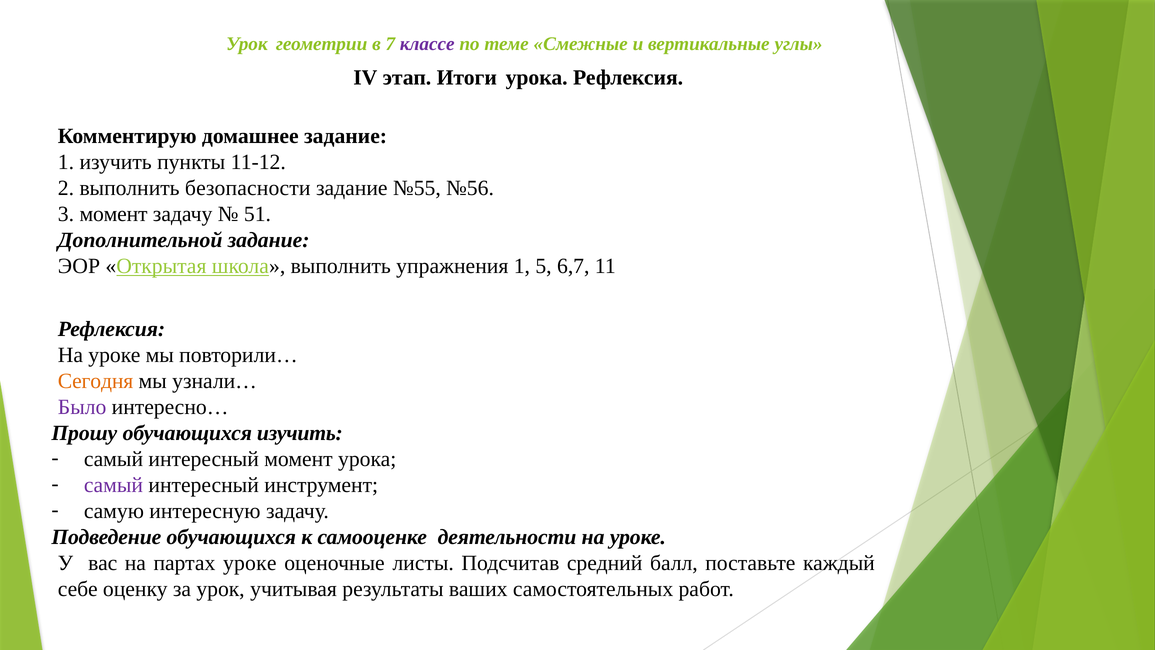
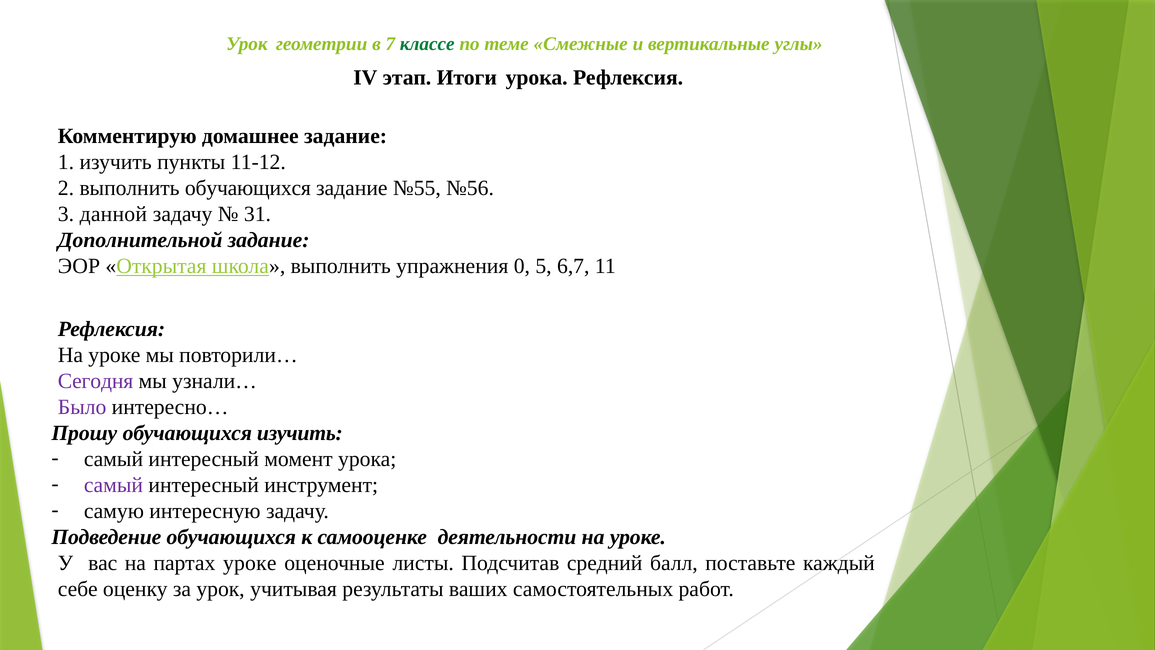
классе colour: purple -> green
выполнить безопасности: безопасности -> обучающихся
3 момент: момент -> данной
51: 51 -> 31
упражнения 1: 1 -> 0
Сегодня colour: orange -> purple
